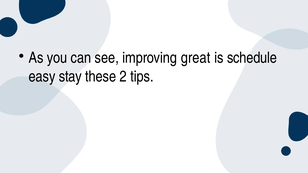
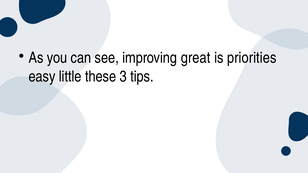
schedule: schedule -> priorities
stay: stay -> little
2: 2 -> 3
